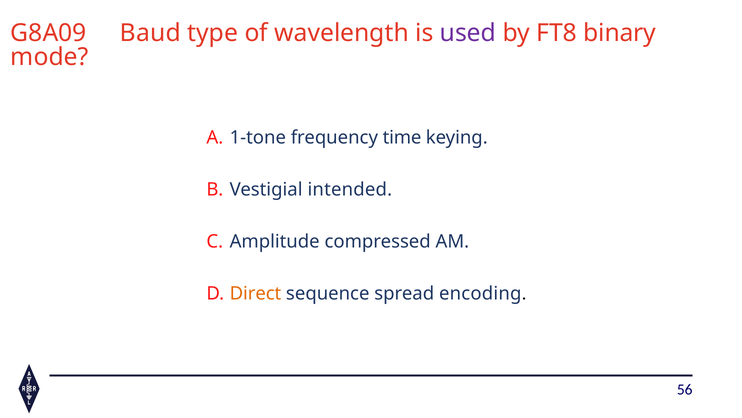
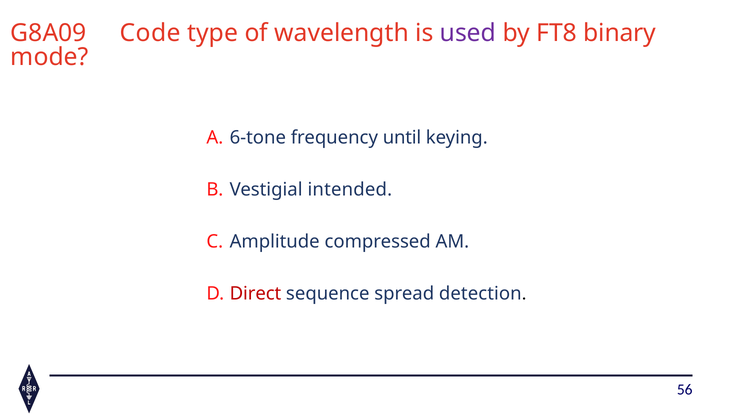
Baud: Baud -> Code
1-tone: 1-tone -> 6-tone
time: time -> until
Direct colour: orange -> red
encoding: encoding -> detection
